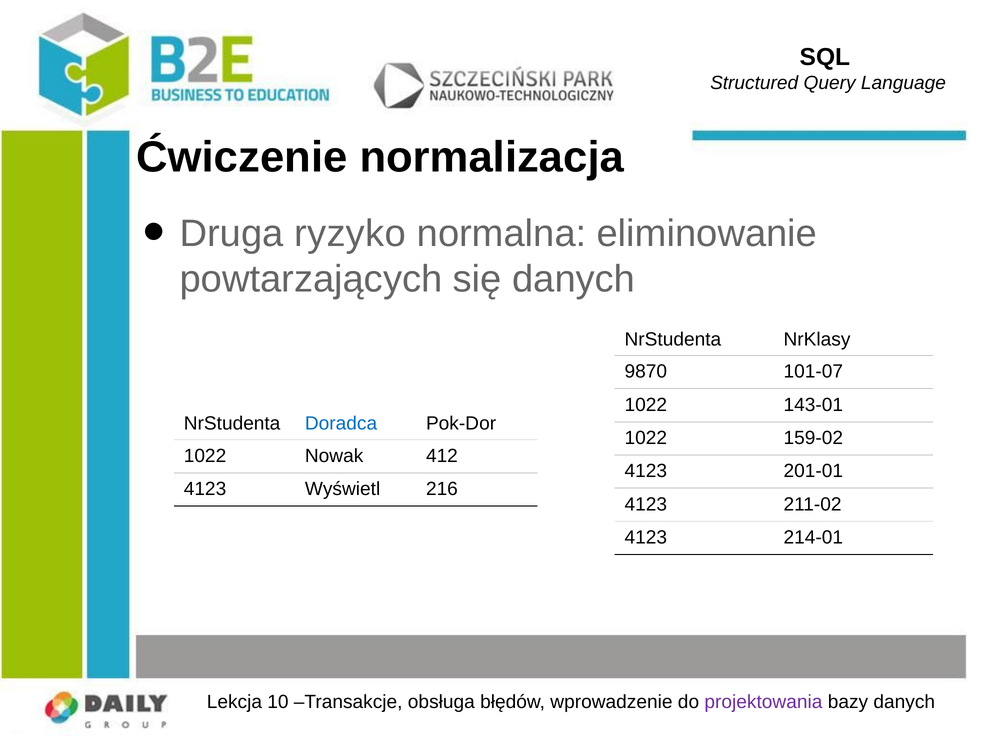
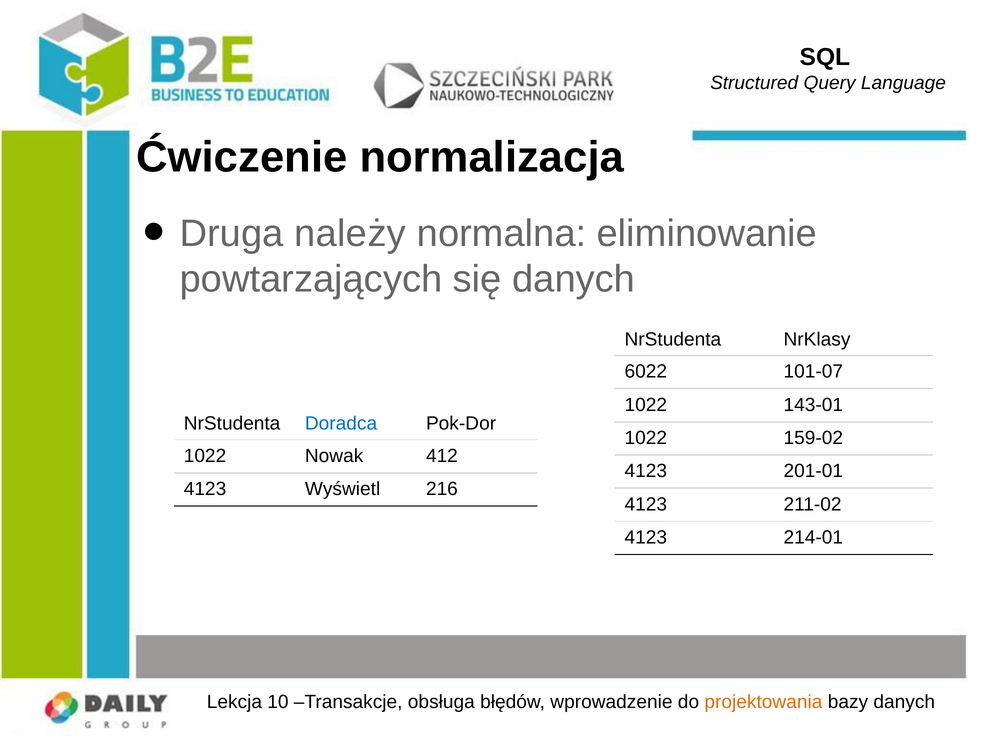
ryzyko: ryzyko -> należy
9870: 9870 -> 6022
projektowania colour: purple -> orange
